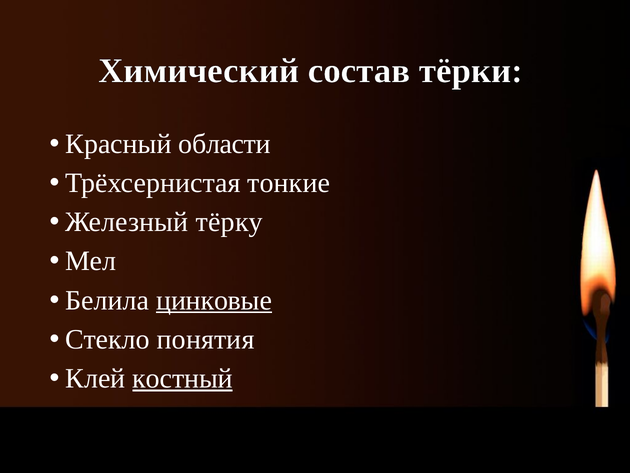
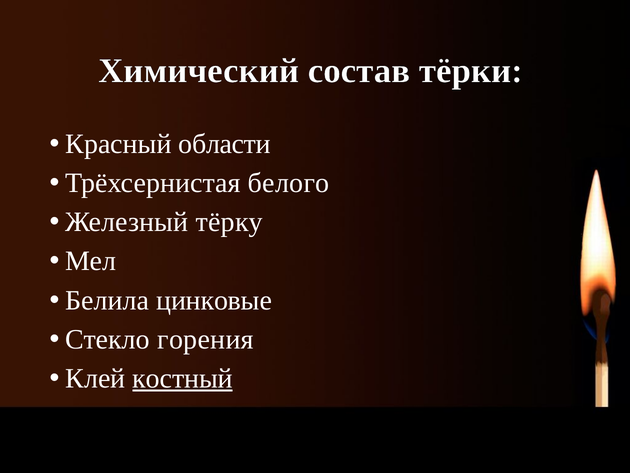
тонкие: тонкие -> белого
цинковые underline: present -> none
понятия: понятия -> горения
